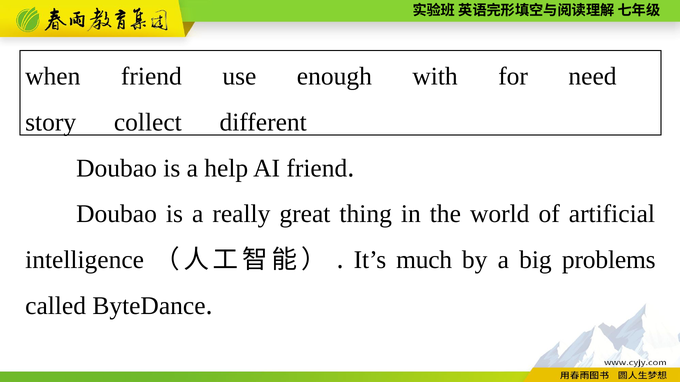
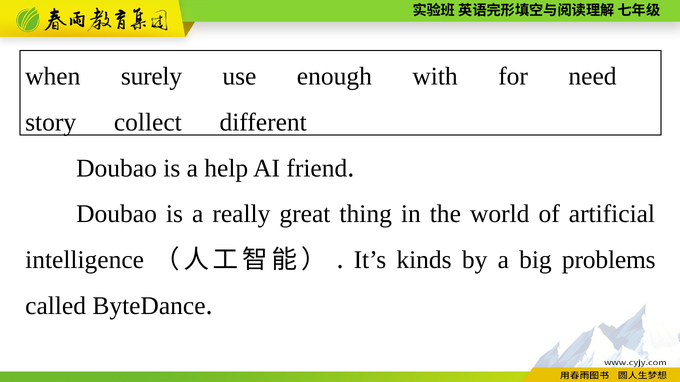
when friend: friend -> surely
much: much -> kinds
